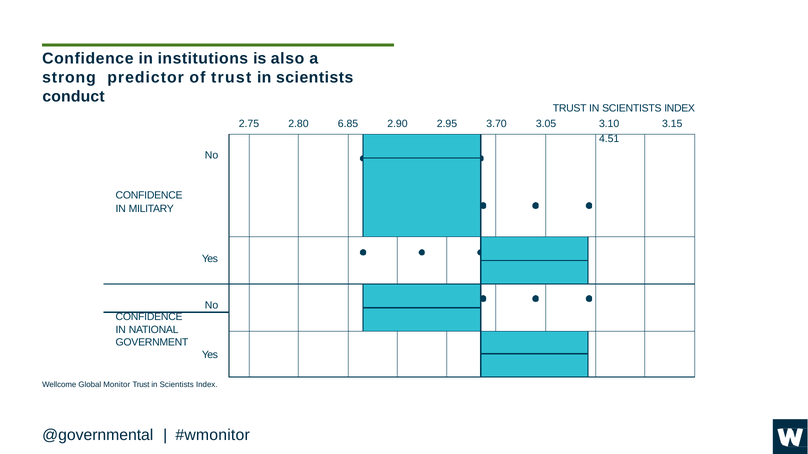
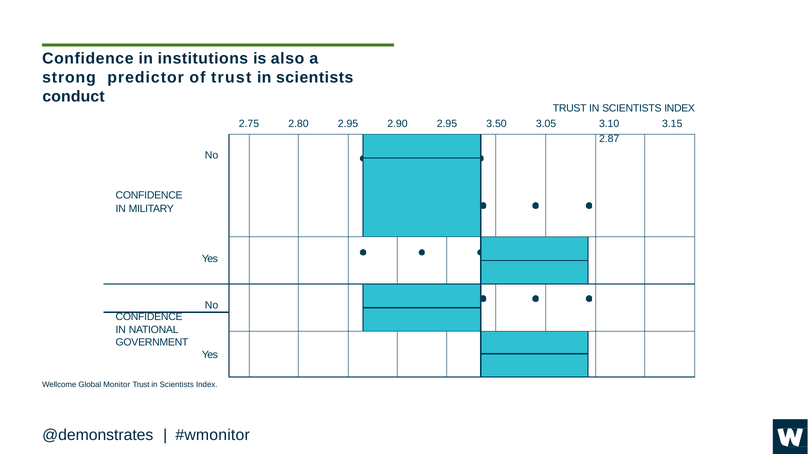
2.80 6.85: 6.85 -> 2.95
3.70: 3.70 -> 3.50
4.51: 4.51 -> 2.87
@governmental: @governmental -> @demonstrates
